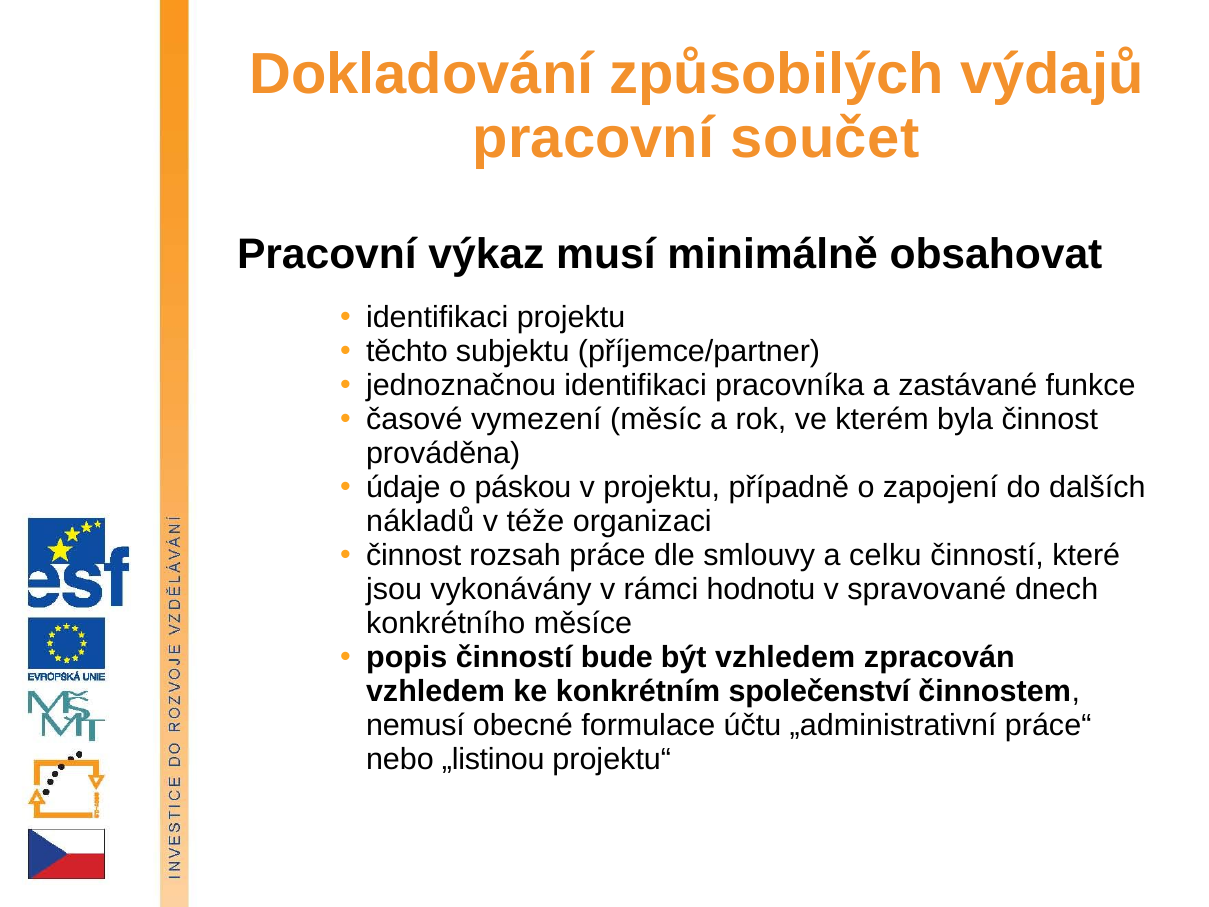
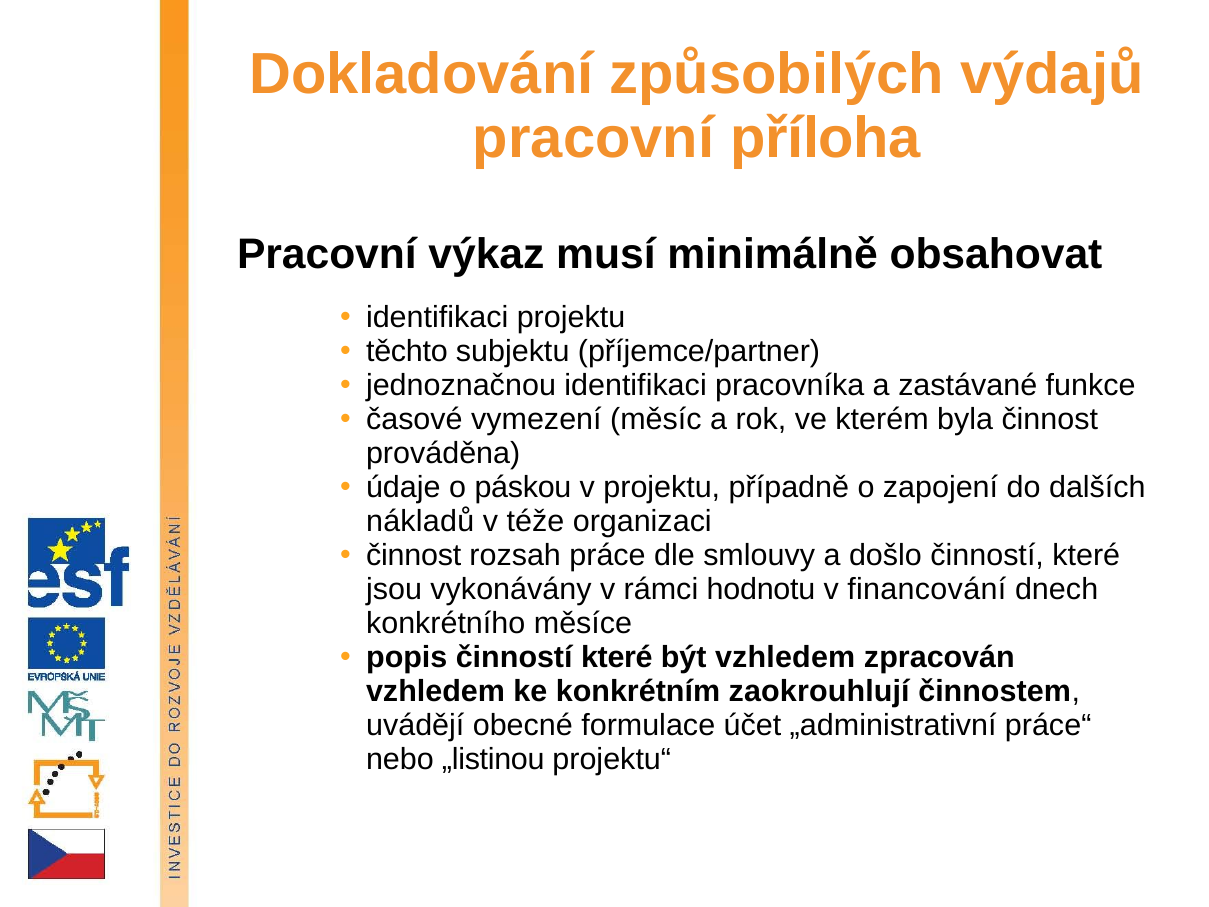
součet: součet -> příloha
celku: celku -> došlo
spravované: spravované -> financování
popis činností bude: bude -> které
společenství: společenství -> zaokrouhlují
nemusí: nemusí -> uvádějí
účtu: účtu -> účet
